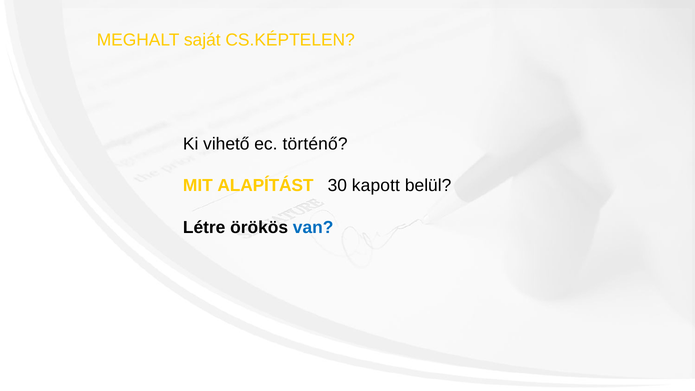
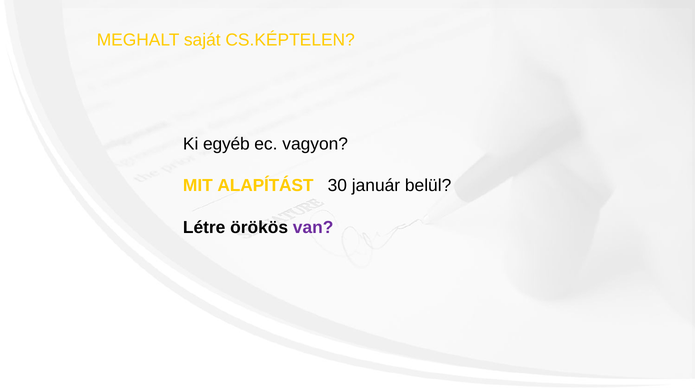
vihető: vihető -> egyéb
történő: történő -> vagyon
kapott: kapott -> január
van colour: blue -> purple
